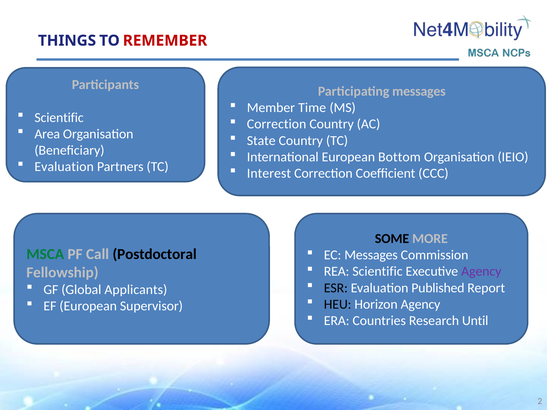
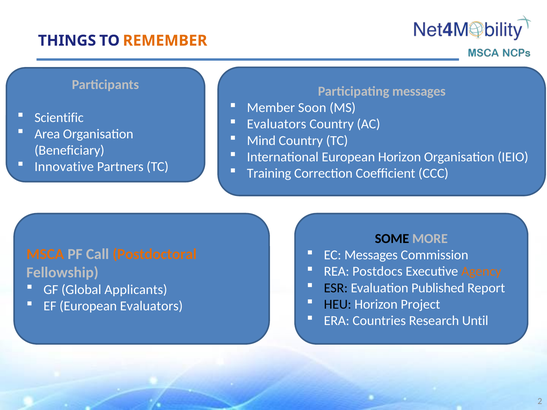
REMEMBER colour: red -> orange
Time: Time -> Soon
Correction at (277, 124): Correction -> Evaluators
State: State -> Mind
European Bottom: Bottom -> Horizon
Evaluation at (64, 167): Evaluation -> Innovative
Interest: Interest -> Training
MSCA colour: green -> orange
Postdoctoral colour: black -> orange
REA Scientific: Scientific -> Postdocs
Agency at (481, 272) colour: purple -> orange
Horizon Agency: Agency -> Project
European Supervisor: Supervisor -> Evaluators
